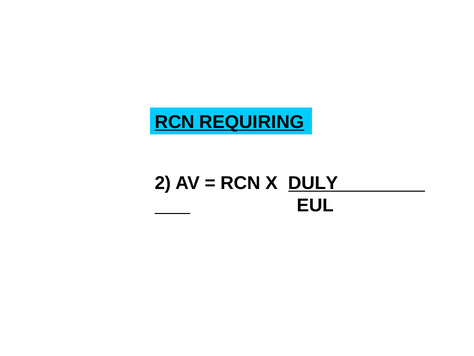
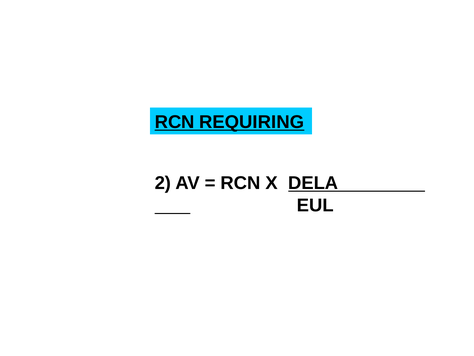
DULY: DULY -> DELA
